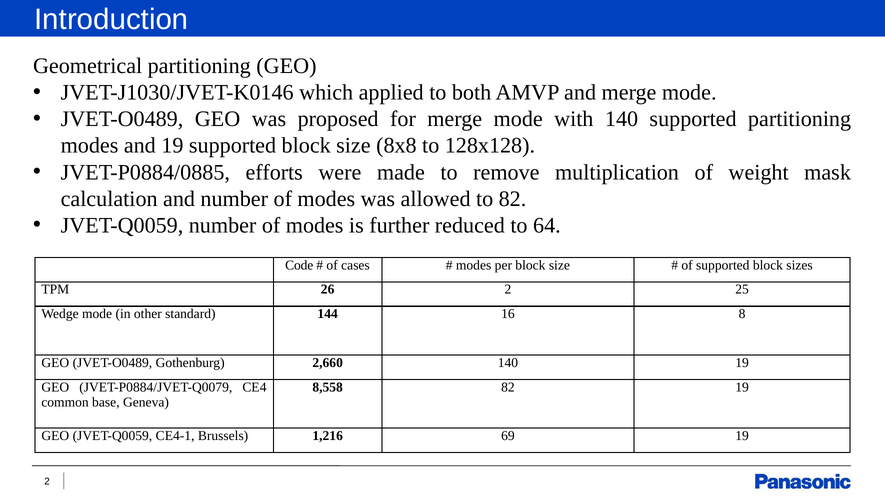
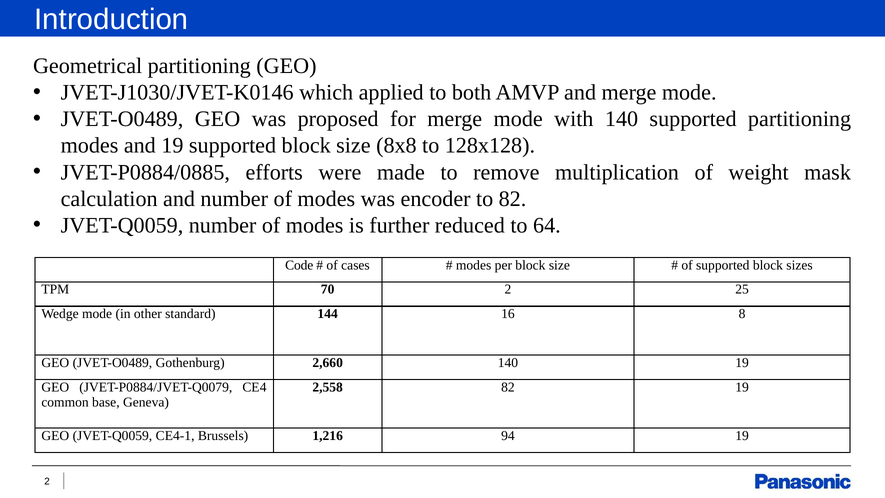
allowed: allowed -> encoder
26: 26 -> 70
8,558: 8,558 -> 2,558
69: 69 -> 94
